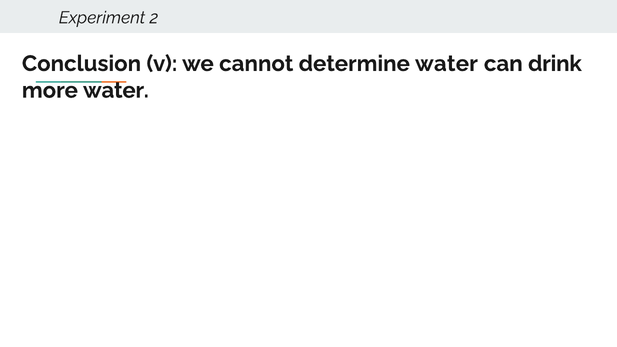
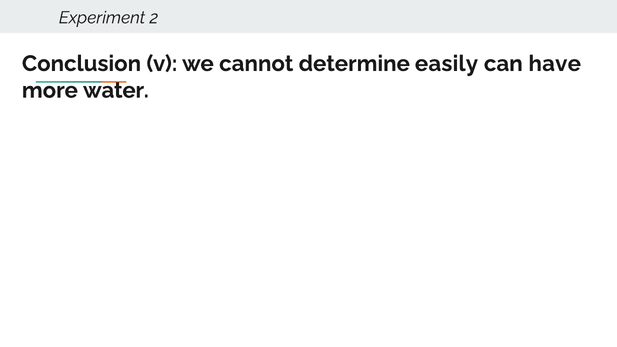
determine water: water -> easily
drink: drink -> have
